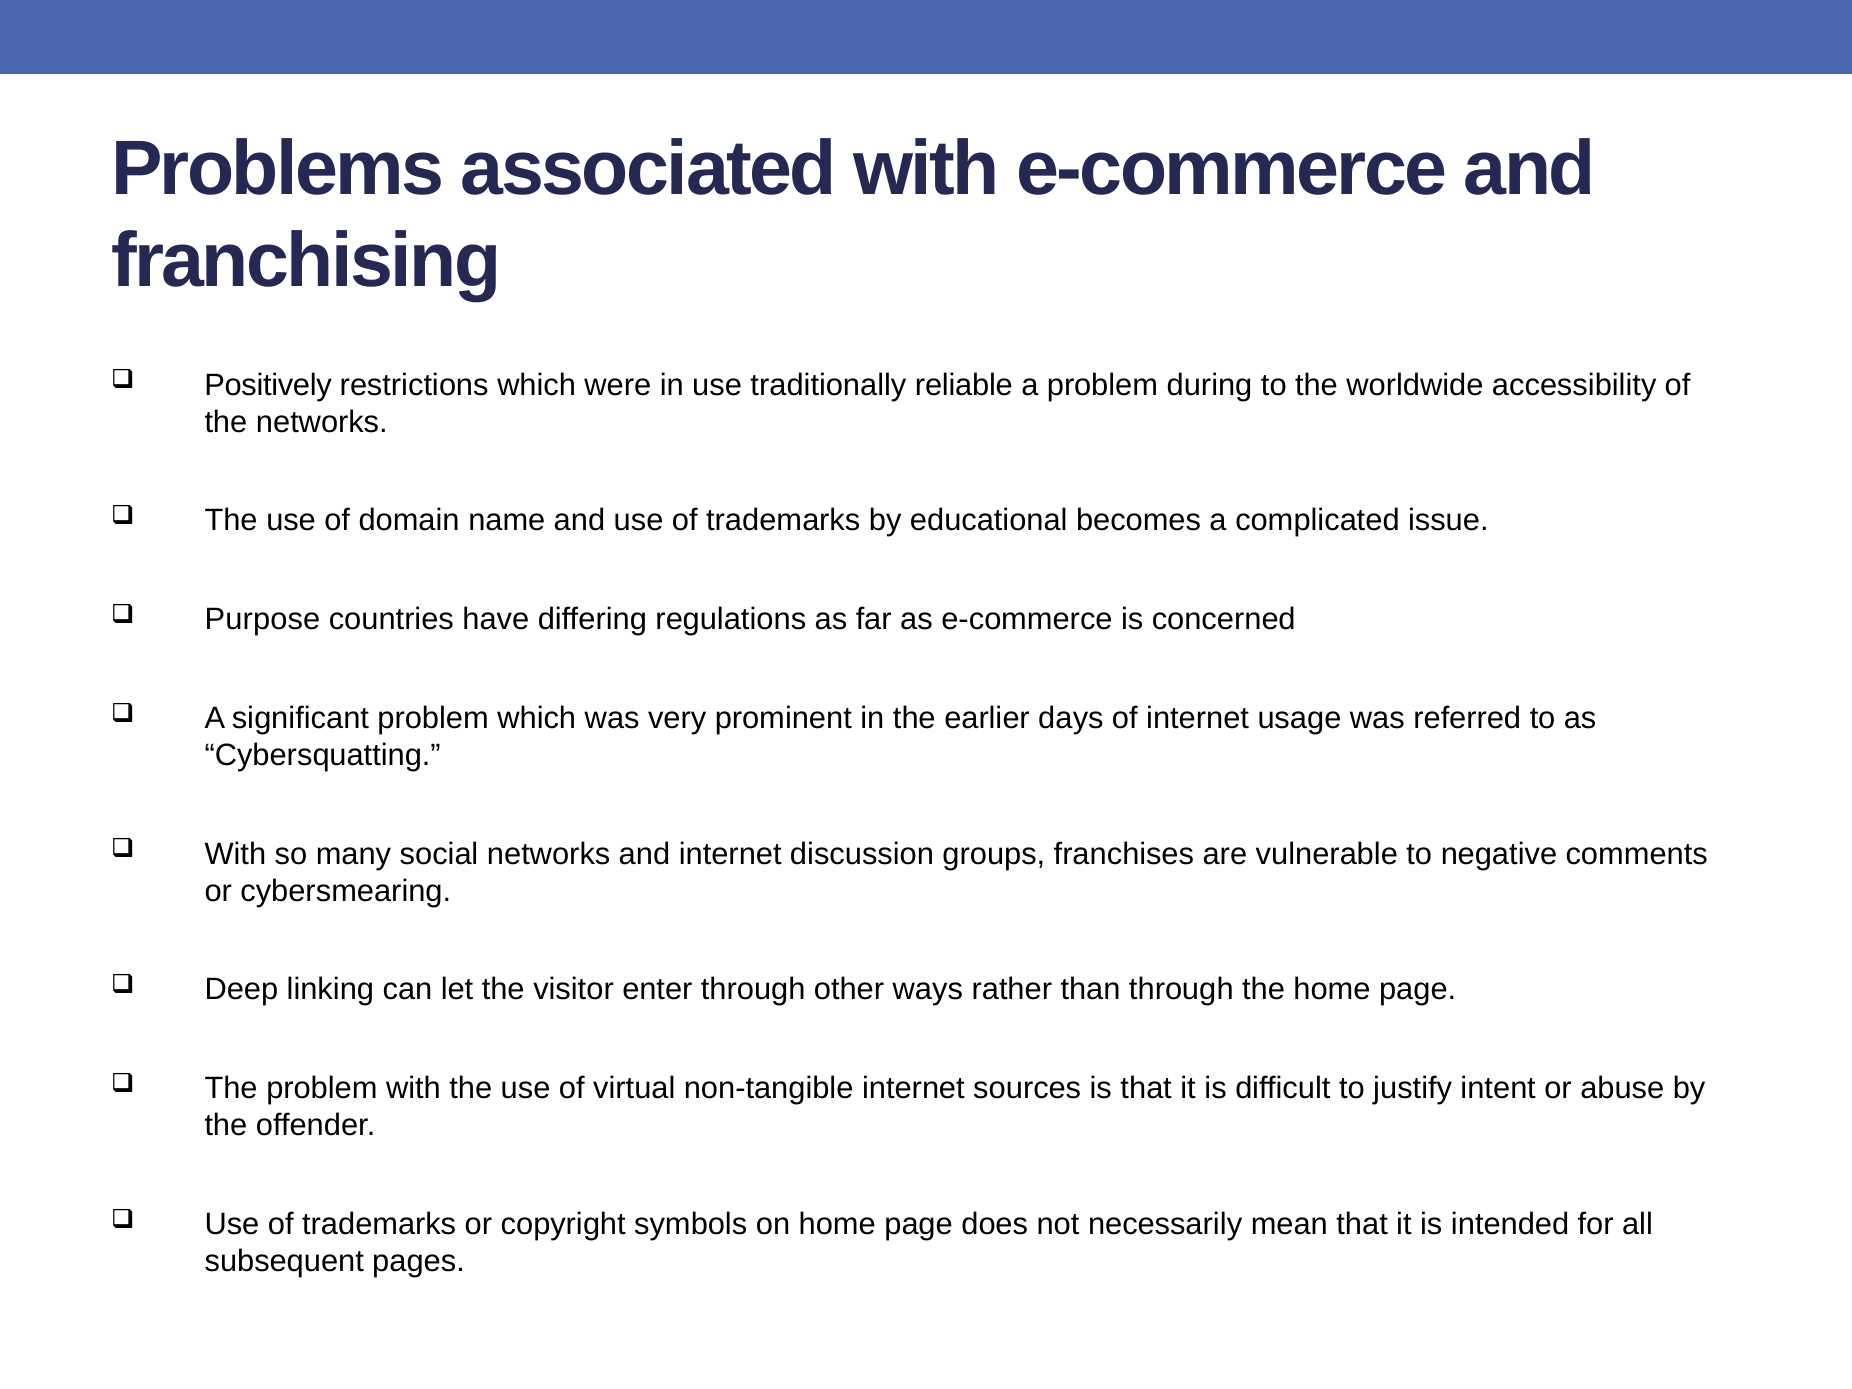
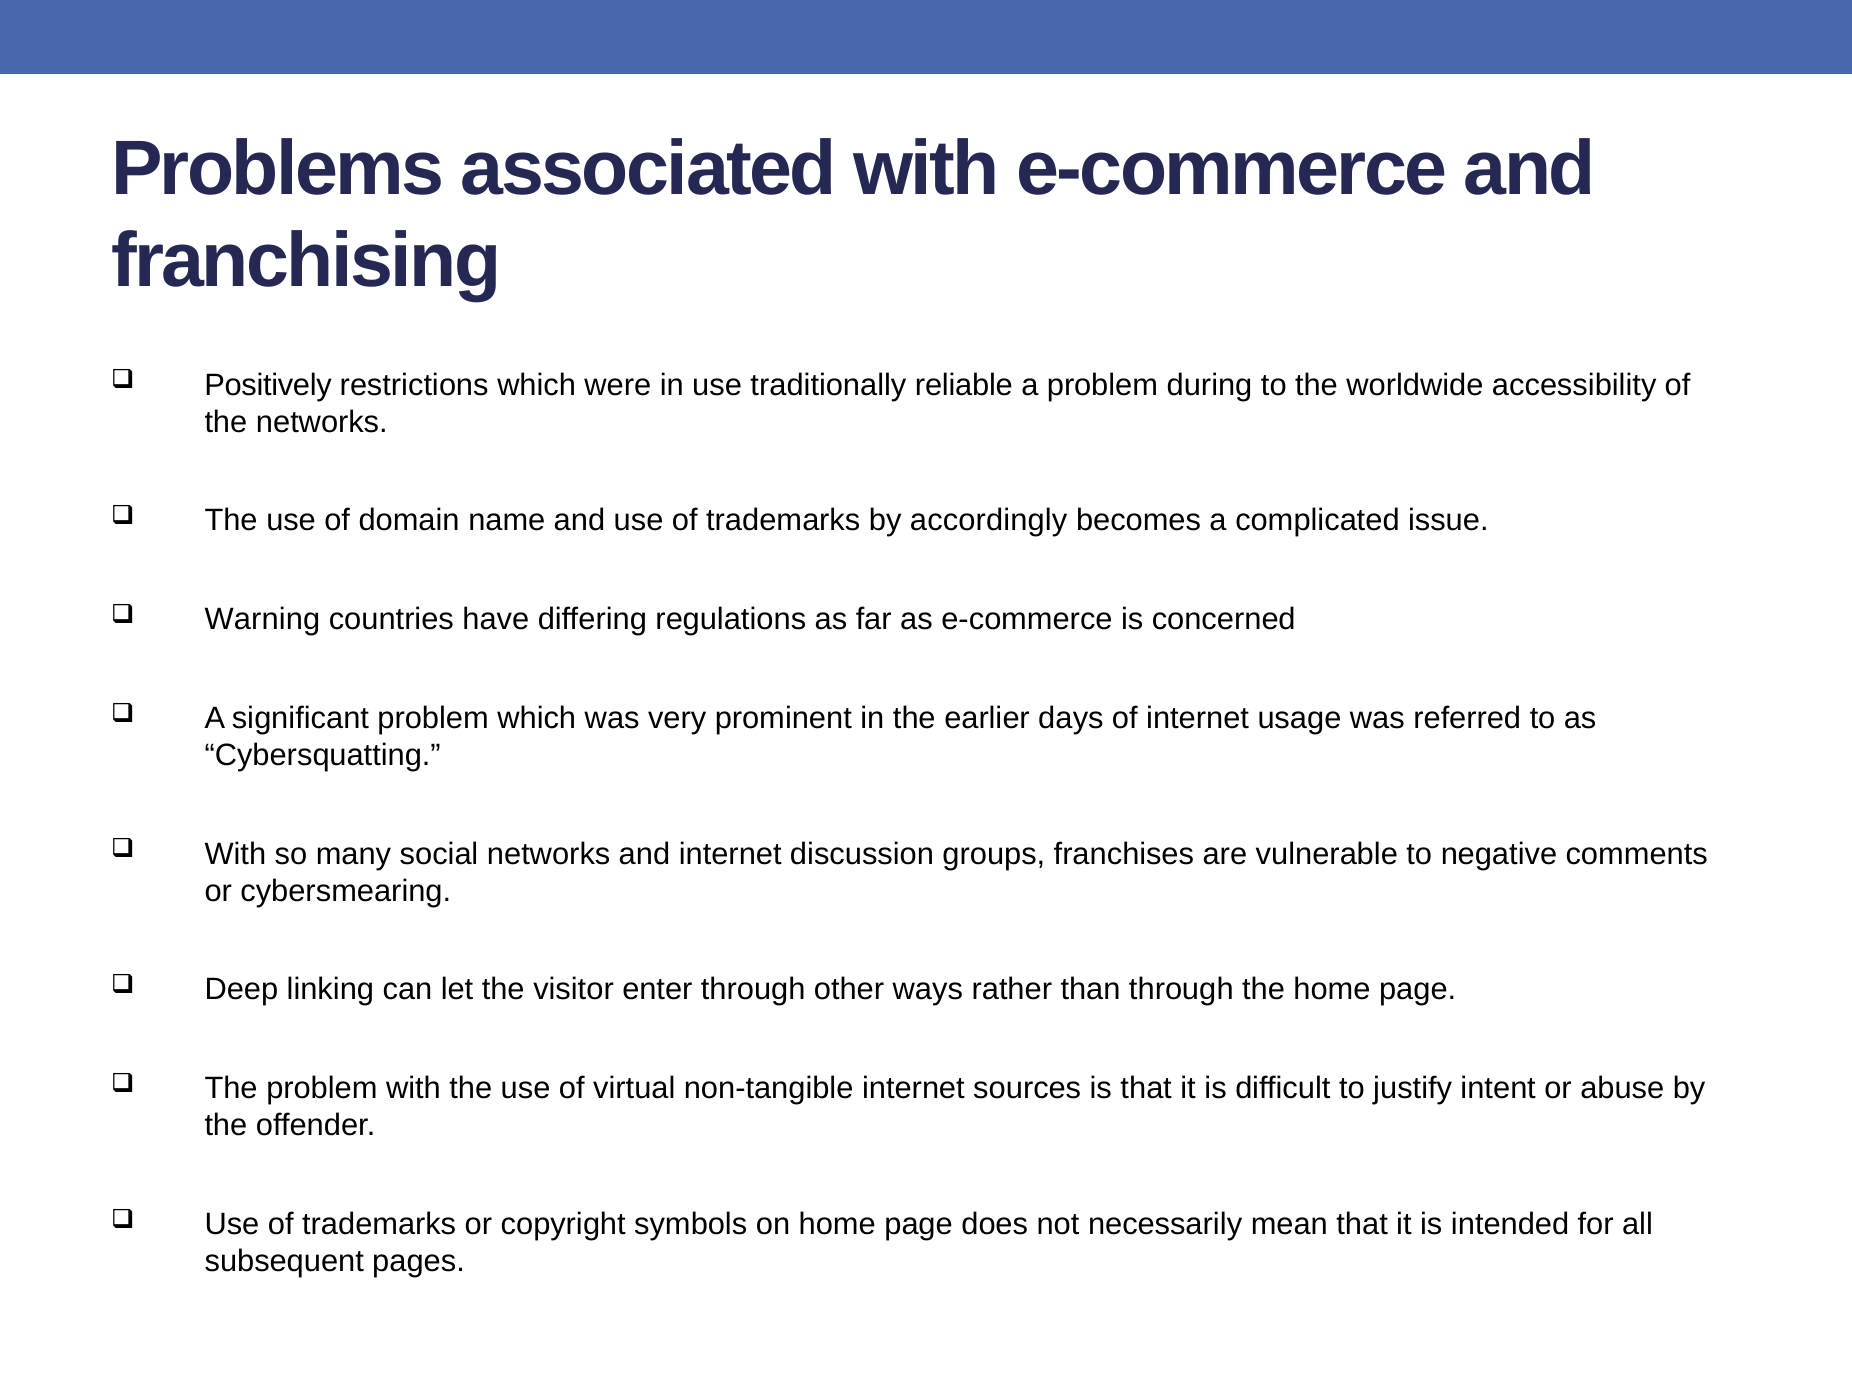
educational: educational -> accordingly
Purpose: Purpose -> Warning
